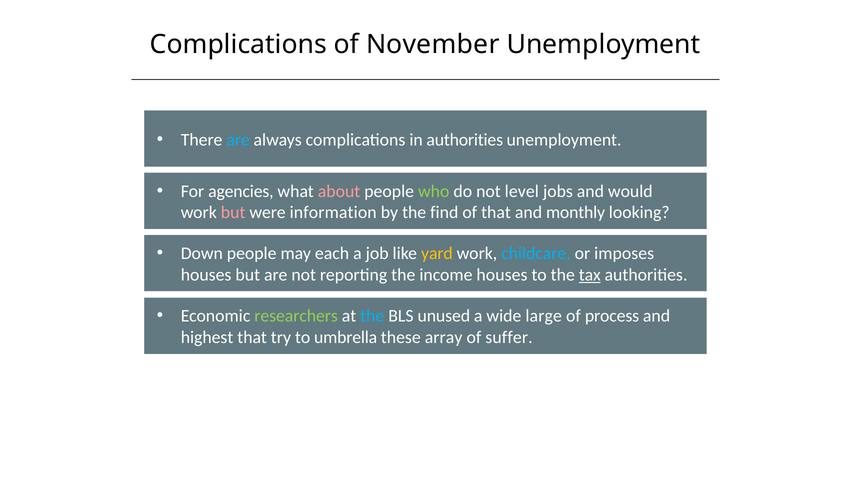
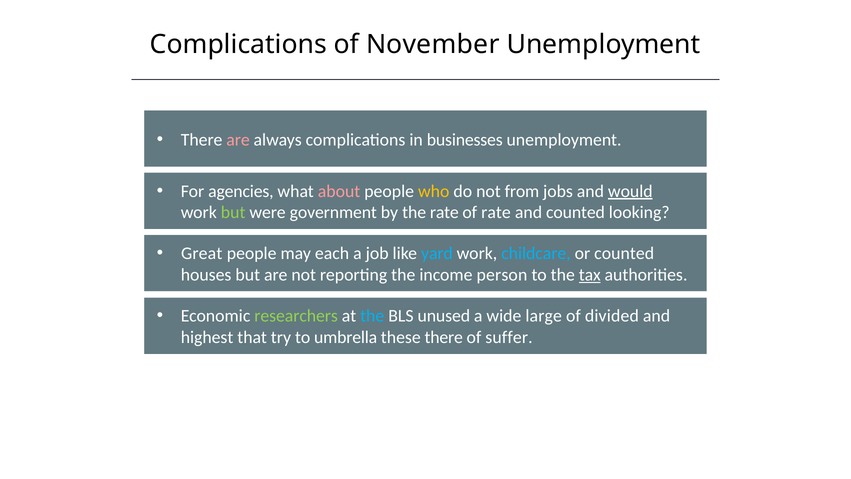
are at (238, 140) colour: light blue -> pink
in authorities: authorities -> businesses
who colour: light green -> yellow
level: level -> from
would underline: none -> present
but at (233, 212) colour: pink -> light green
information: information -> government
the find: find -> rate
of that: that -> rate
and monthly: monthly -> counted
Down: Down -> Great
yard colour: yellow -> light blue
or imposes: imposes -> counted
income houses: houses -> person
process: process -> divided
these array: array -> there
